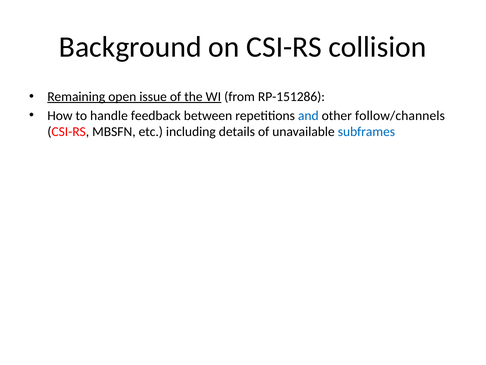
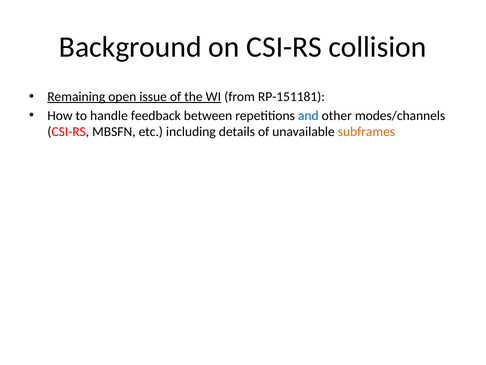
RP-151286: RP-151286 -> RP-151181
follow/channels: follow/channels -> modes/channels
subframes colour: blue -> orange
